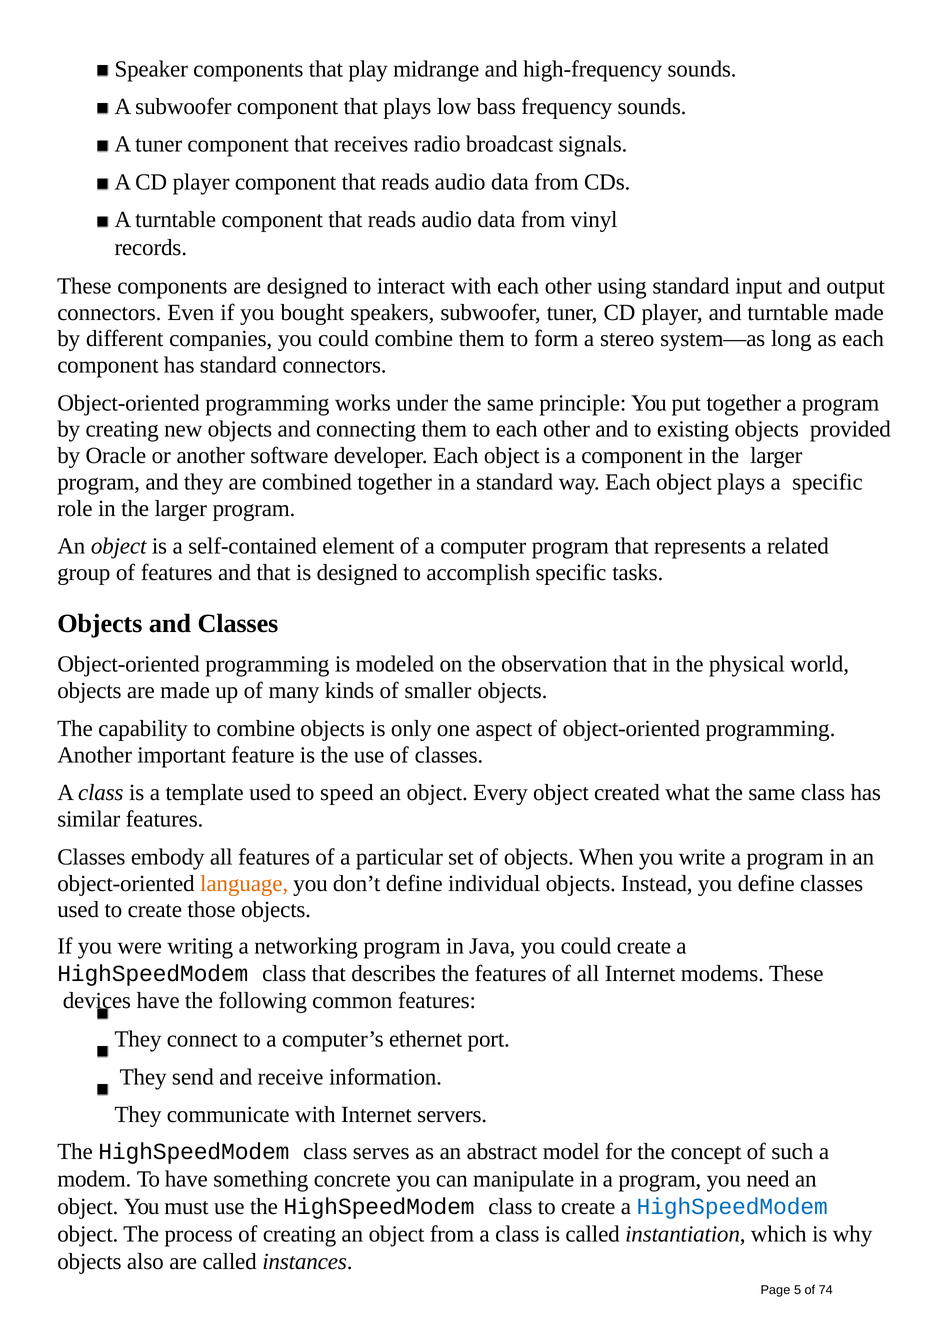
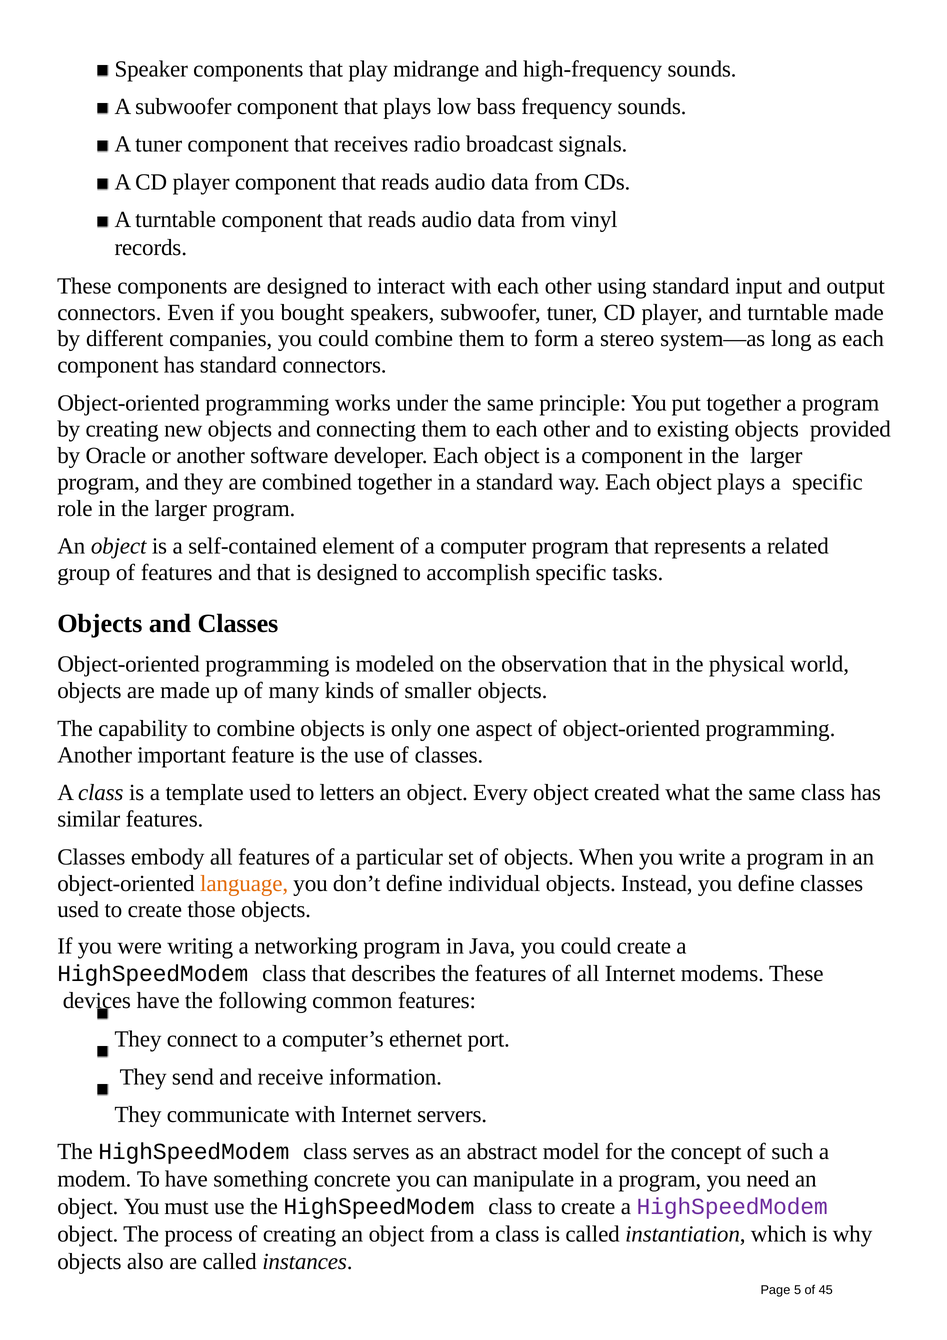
speed: speed -> letters
HighSpeedModem at (732, 1207) colour: blue -> purple
74: 74 -> 45
